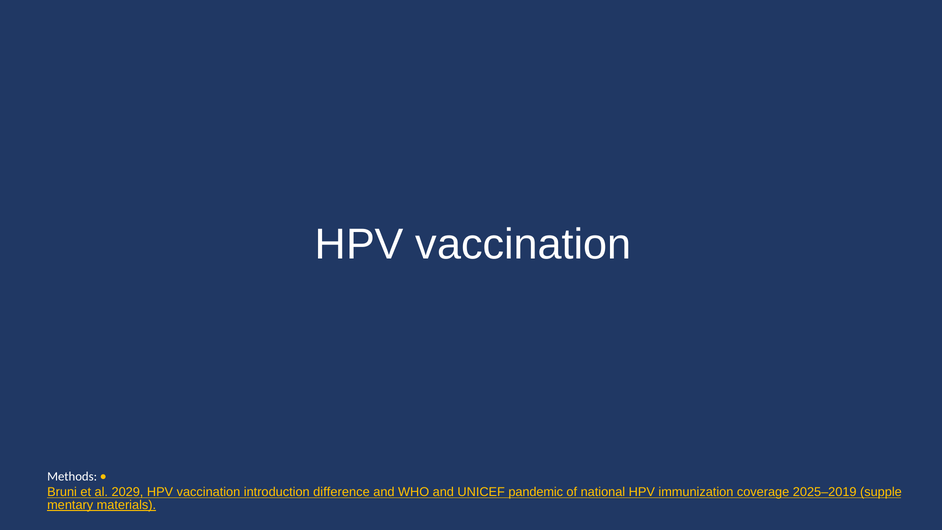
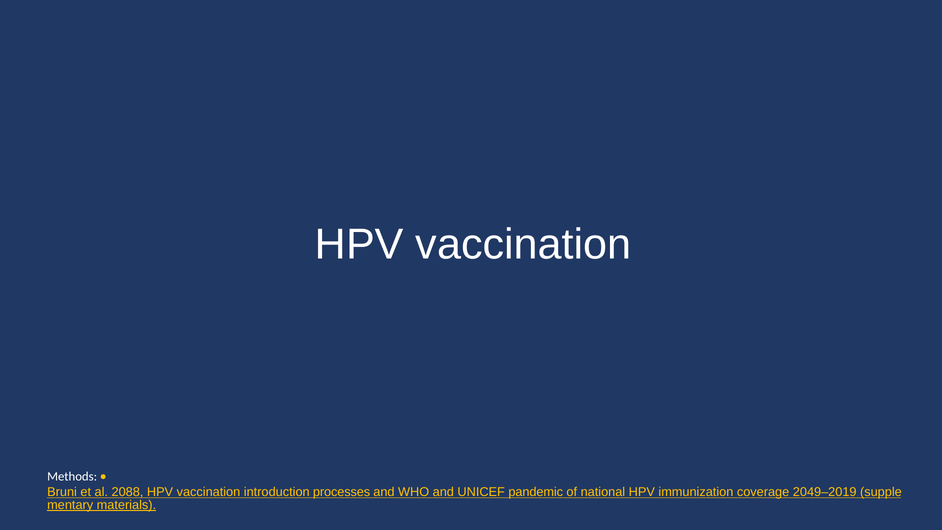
2029: 2029 -> 2088
difference: difference -> processes
2025–2019: 2025–2019 -> 2049–2019
